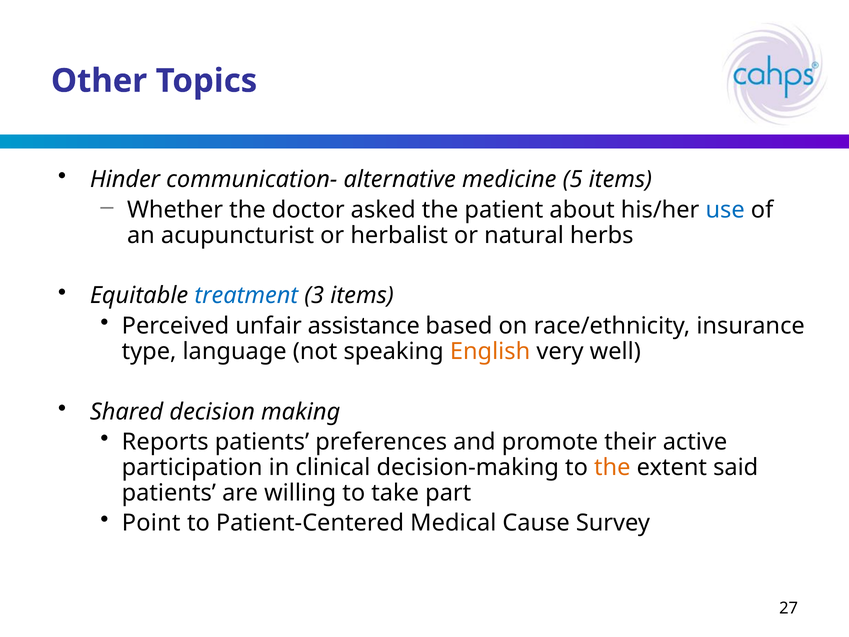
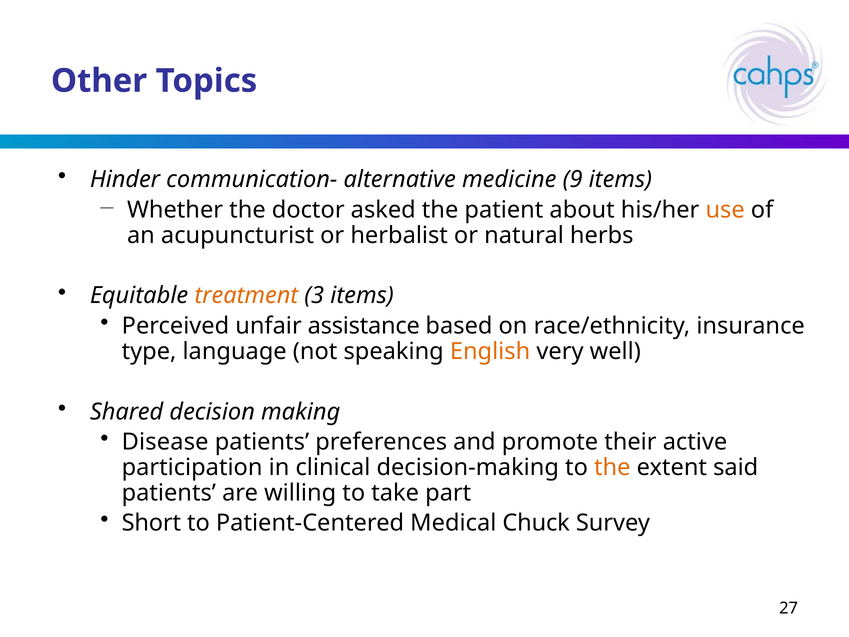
5: 5 -> 9
use colour: blue -> orange
treatment colour: blue -> orange
Reports: Reports -> Disease
Point: Point -> Short
Cause: Cause -> Chuck
